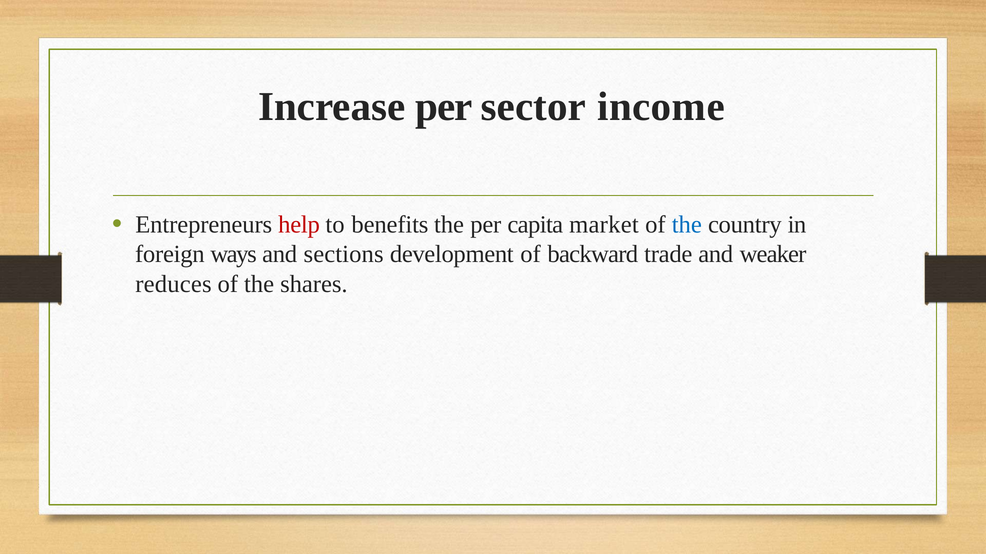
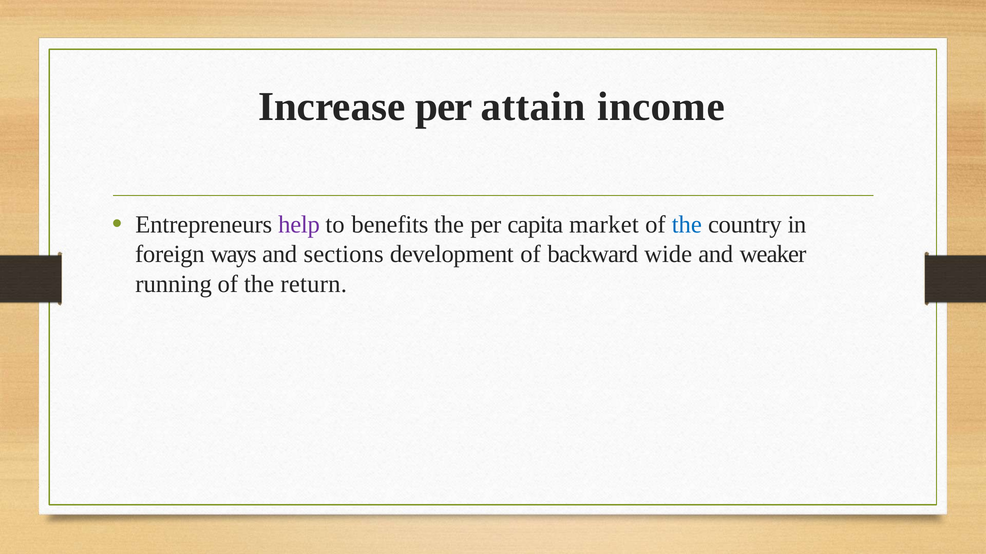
sector: sector -> attain
help colour: red -> purple
trade: trade -> wide
reduces: reduces -> running
shares: shares -> return
